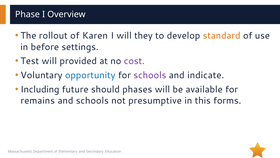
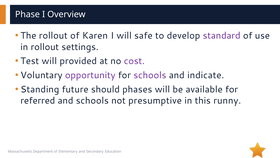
they: they -> safe
standard colour: orange -> purple
in before: before -> rollout
opportunity colour: blue -> purple
Including: Including -> Standing
remains: remains -> referred
forms: forms -> runny
